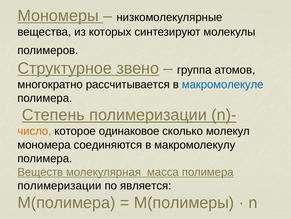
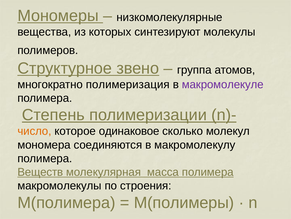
рассчитывается: рассчитывается -> полимеризация
макромолекуле colour: blue -> purple
полимеризации at (59, 185): полимеризации -> макромолекулы
является: является -> строения
